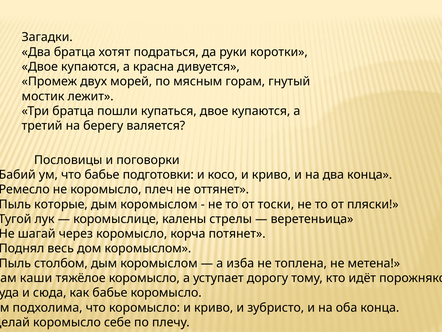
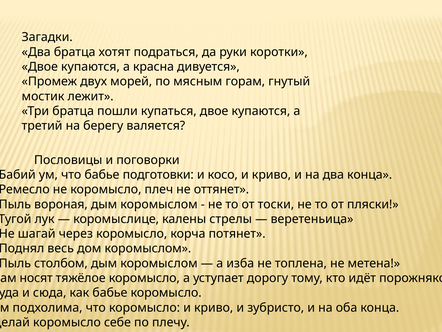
которые: которые -> вороная
каши: каши -> носят
